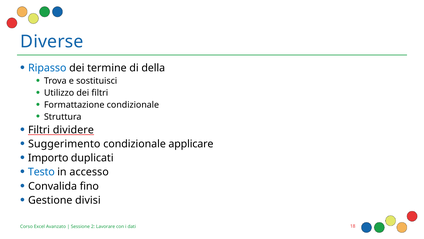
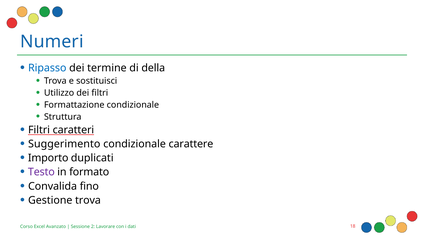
Diverse: Diverse -> Numeri
dividere: dividere -> caratteri
applicare: applicare -> carattere
Testo colour: blue -> purple
accesso: accesso -> formato
Gestione divisi: divisi -> trova
